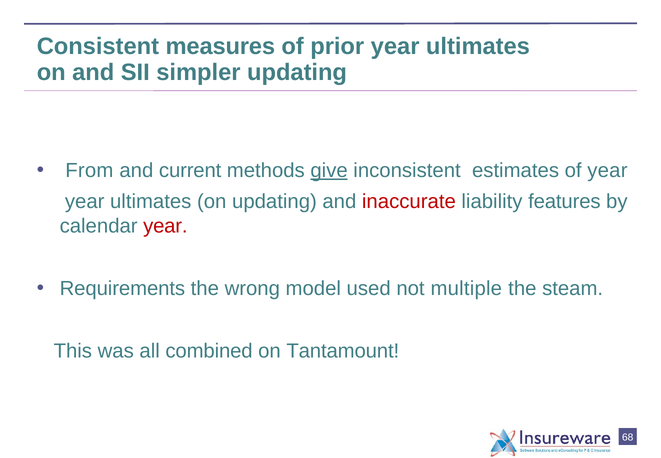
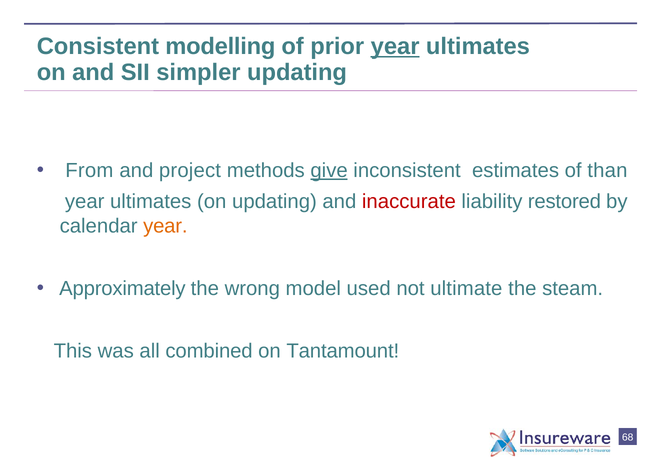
measures: measures -> modelling
year at (395, 46) underline: none -> present
current: current -> project
of year: year -> than
features: features -> restored
year at (165, 226) colour: red -> orange
Requirements: Requirements -> Approximately
multiple: multiple -> ultimate
